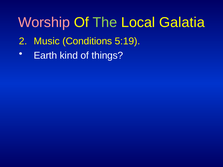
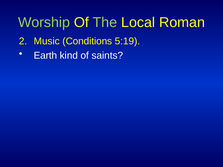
Worship colour: pink -> light green
Galatia: Galatia -> Roman
things: things -> saints
